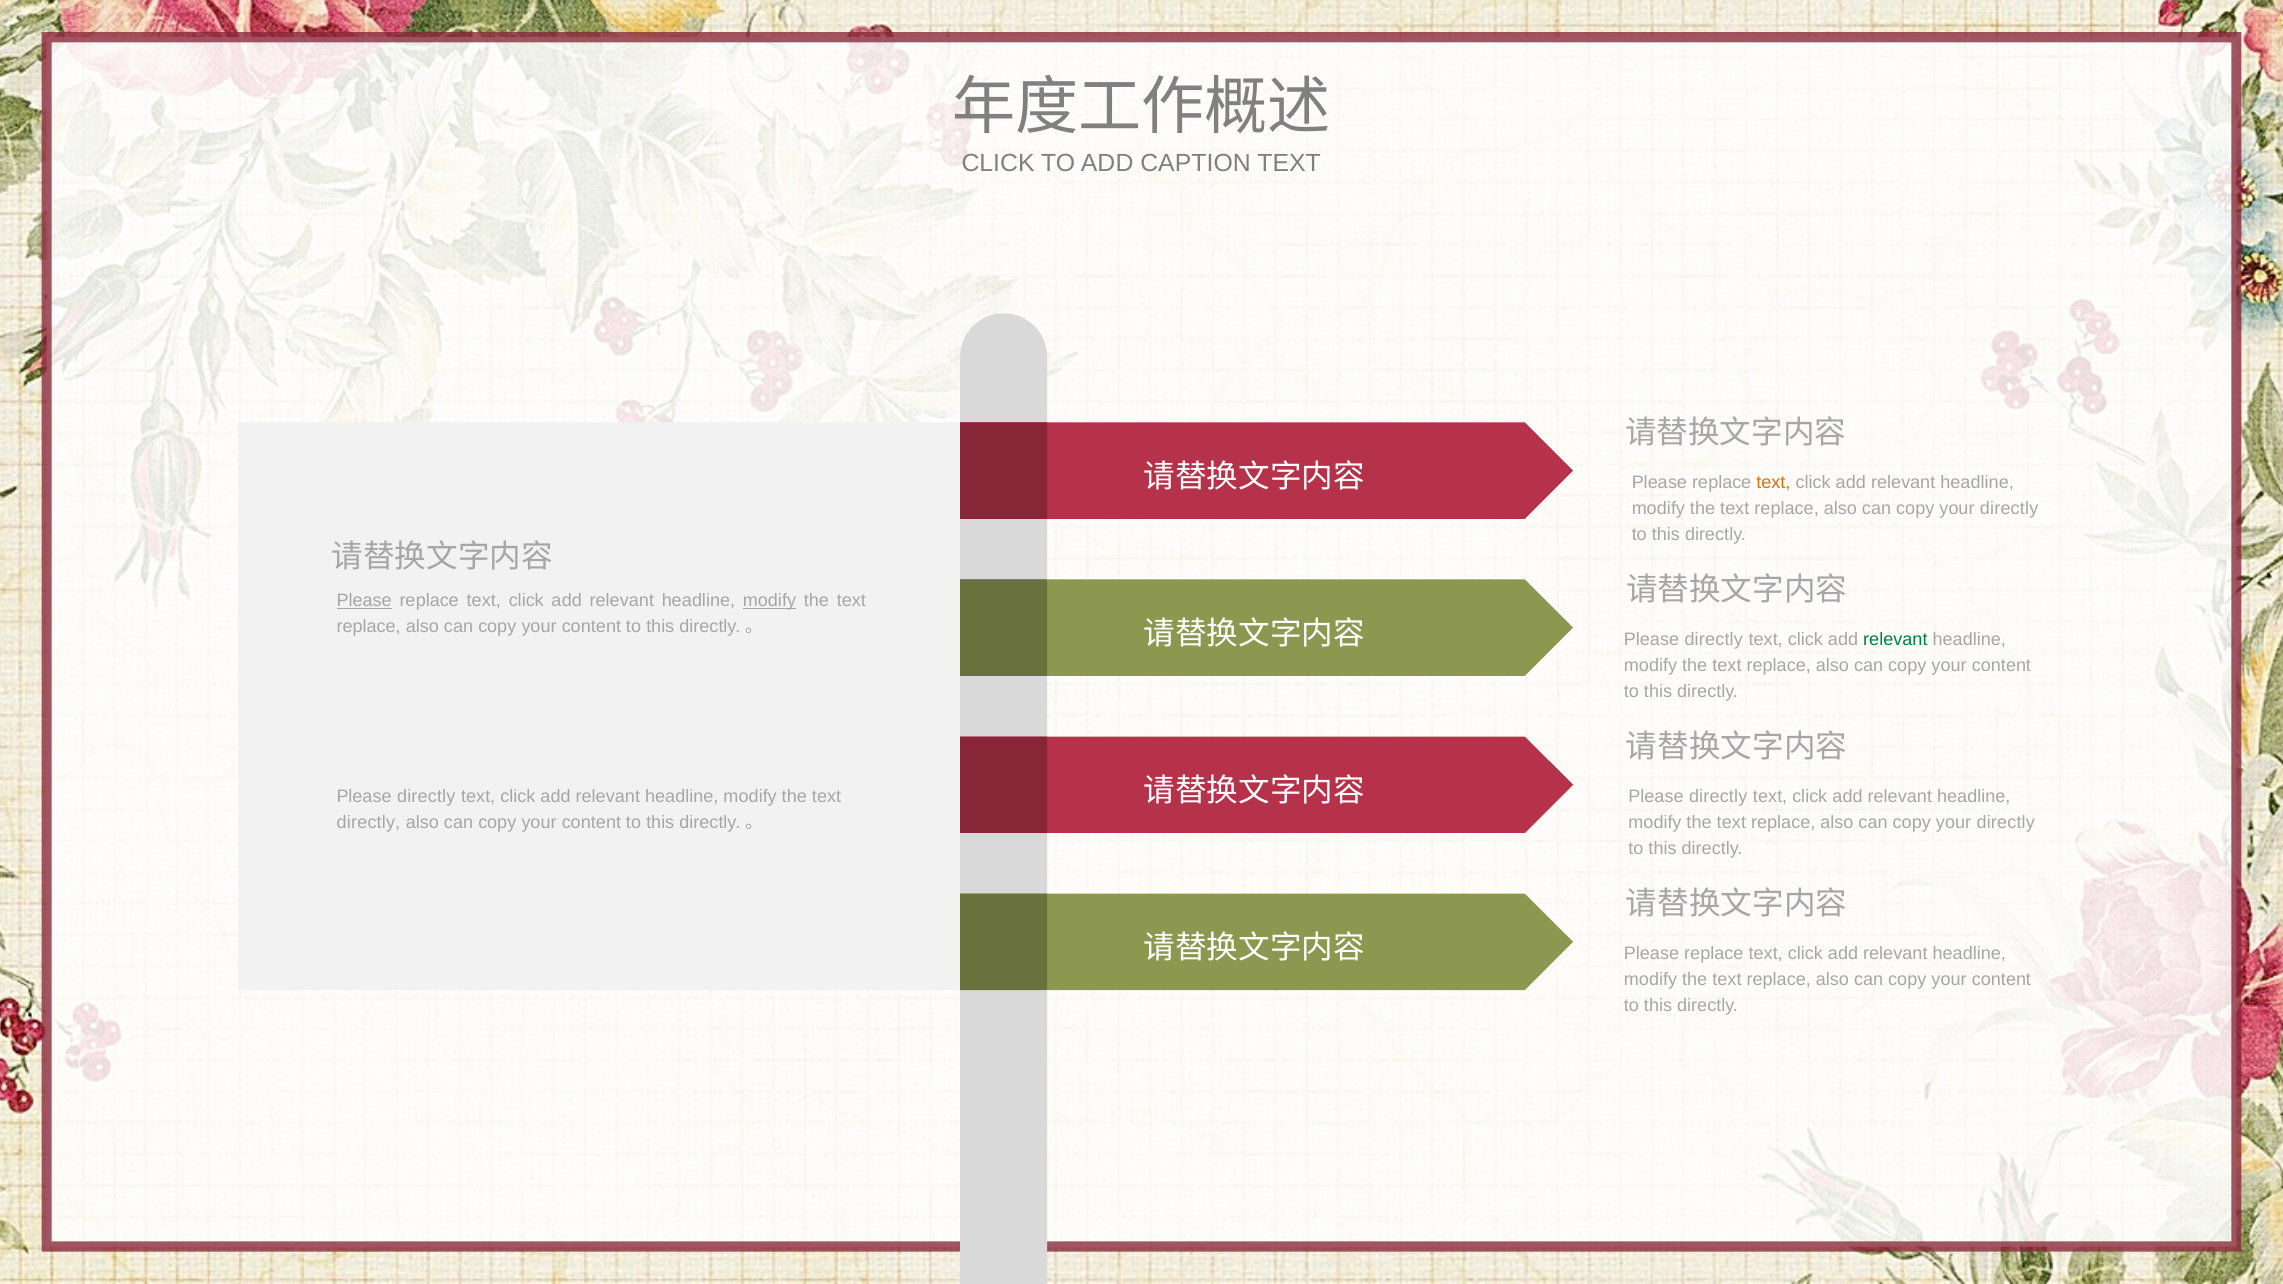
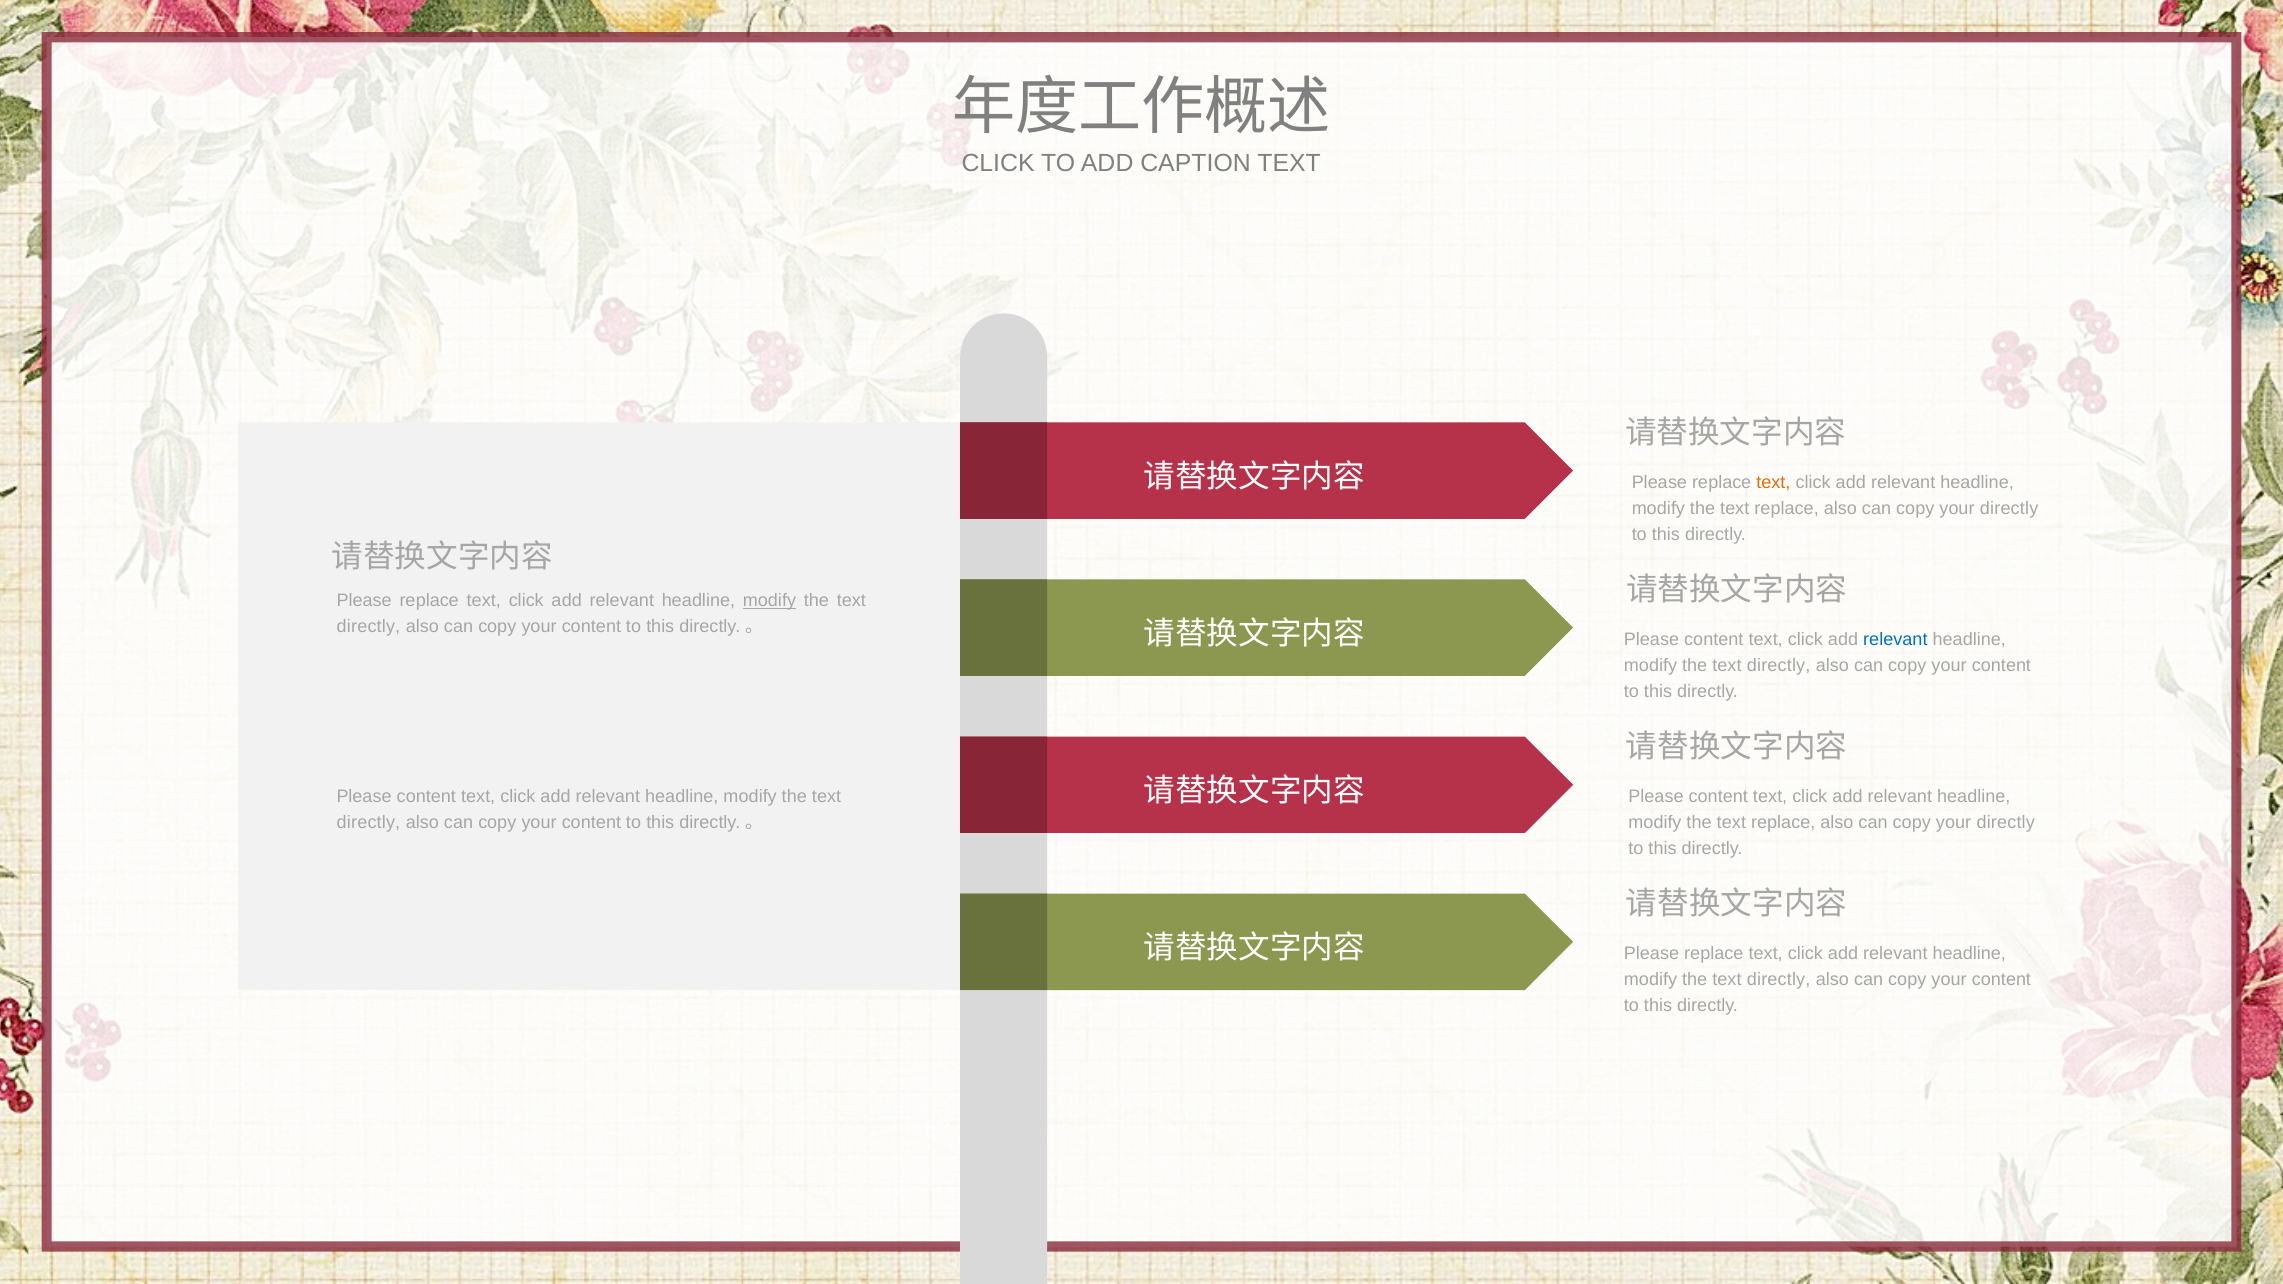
Please at (364, 601) underline: present -> none
replace at (369, 626): replace -> directly
directly at (1714, 640): directly -> content
relevant at (1895, 640) colour: green -> blue
replace at (1779, 666): replace -> directly
directly at (426, 796): directly -> content
directly at (1718, 797): directly -> content
replace at (1779, 980): replace -> directly
